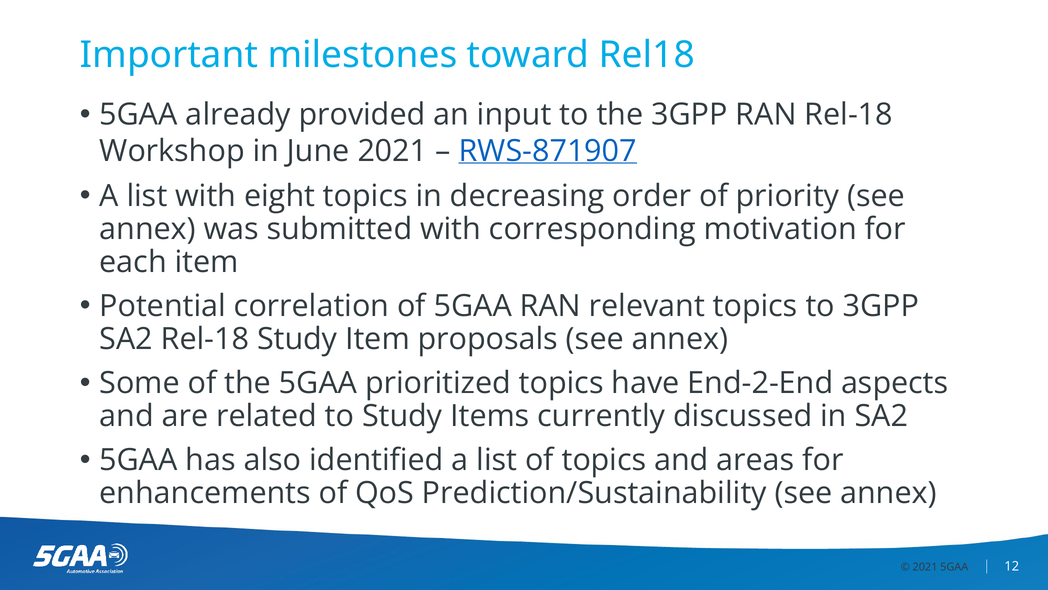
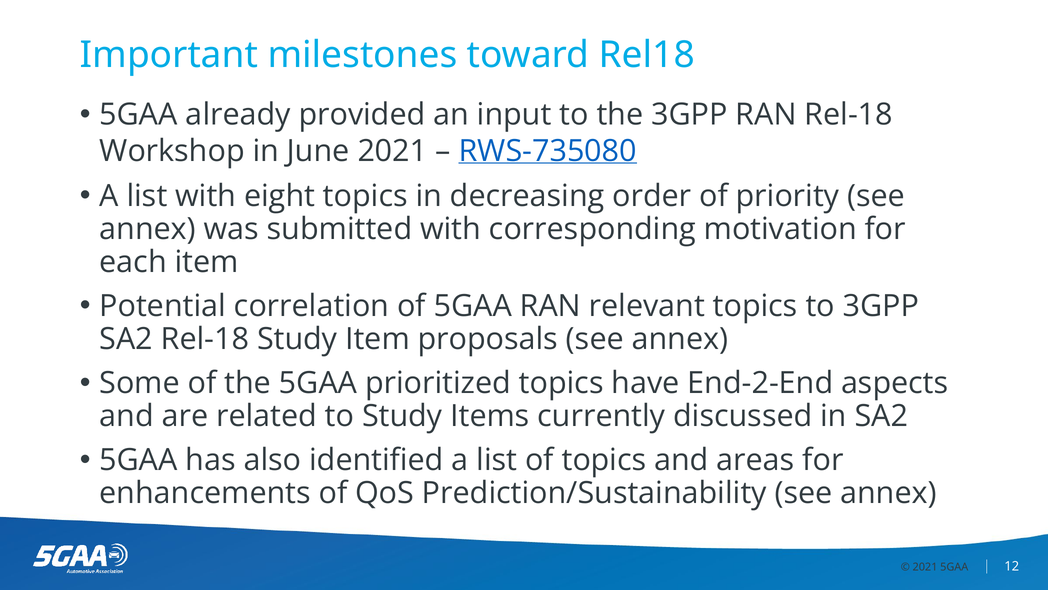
RWS-871907: RWS-871907 -> RWS-735080
